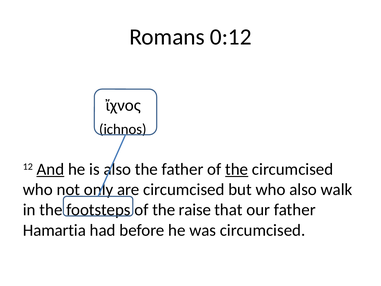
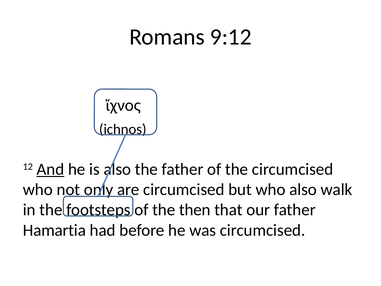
0:12: 0:12 -> 9:12
the at (237, 169) underline: present -> none
raise: raise -> then
